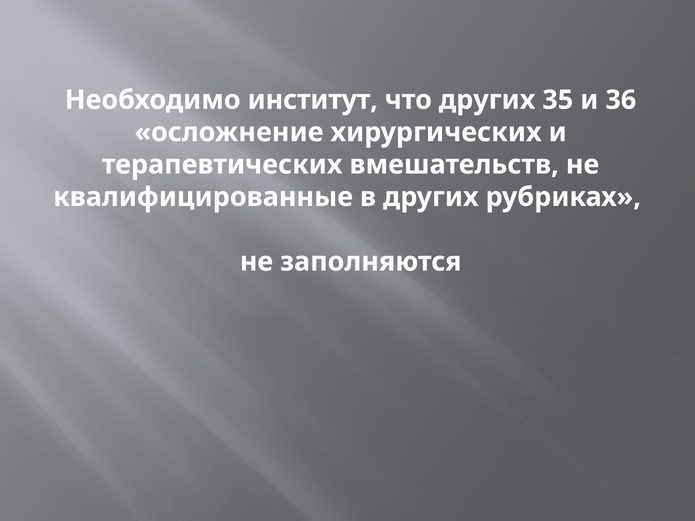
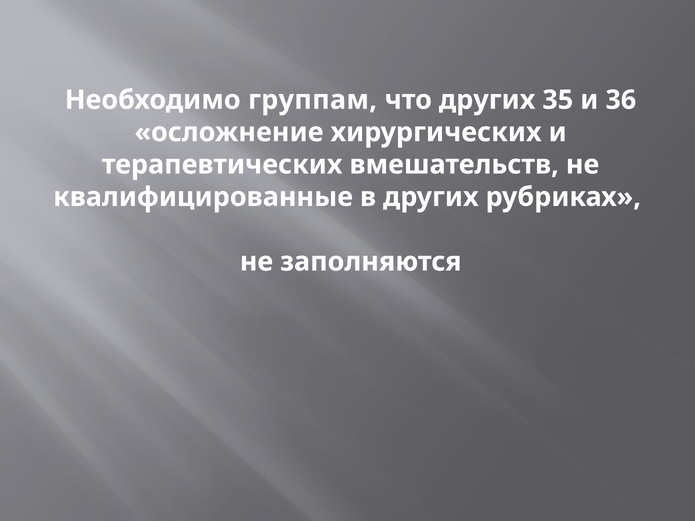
институт: институт -> группам
